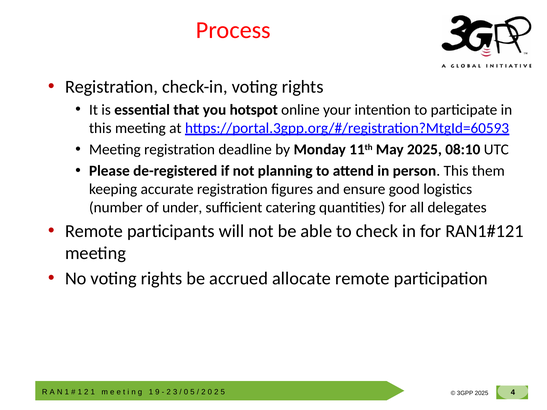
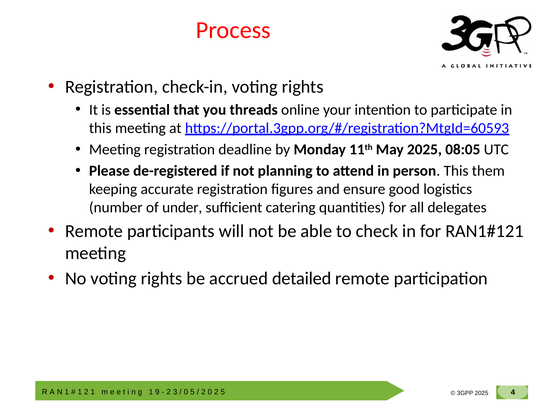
hotspot: hotspot -> threads
08:10: 08:10 -> 08:05
allocate: allocate -> detailed
